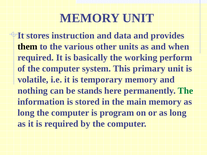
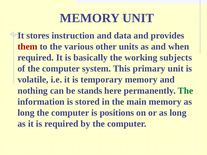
them colour: black -> red
perform: perform -> subjects
program: program -> positions
